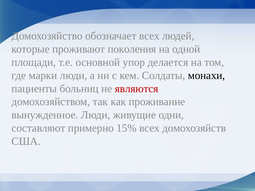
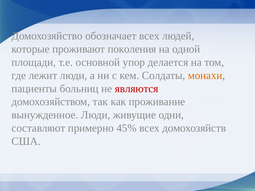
марки: марки -> лежит
монахи colour: black -> orange
15%: 15% -> 45%
